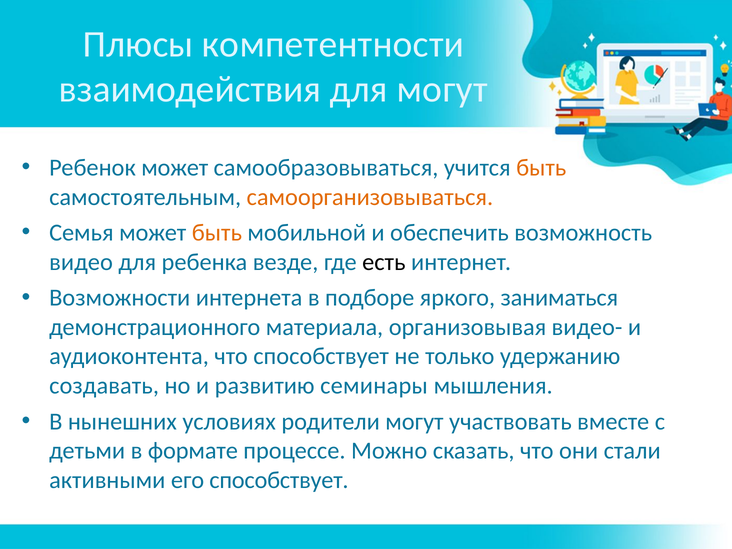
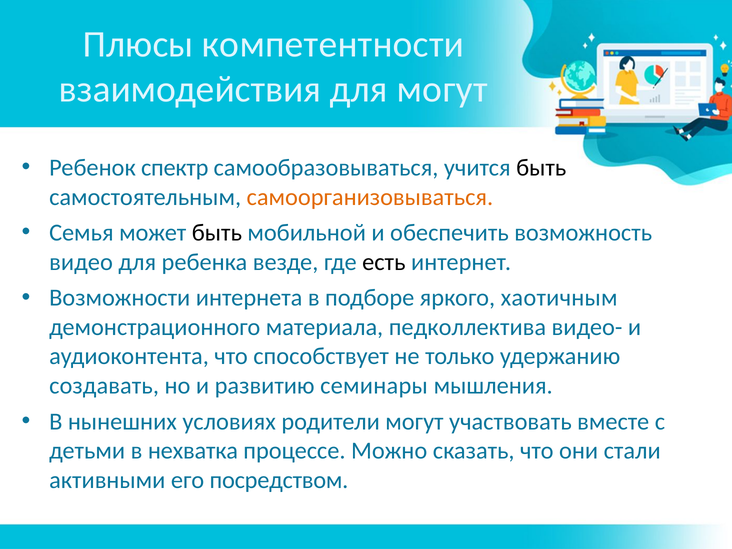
Ребенок может: может -> спектр
быть at (541, 168) colour: orange -> black
быть at (217, 233) colour: orange -> black
заниматься: заниматься -> хаотичным
организовывая: организовывая -> педколлектива
формате: формате -> нехватка
его способствует: способствует -> посредством
